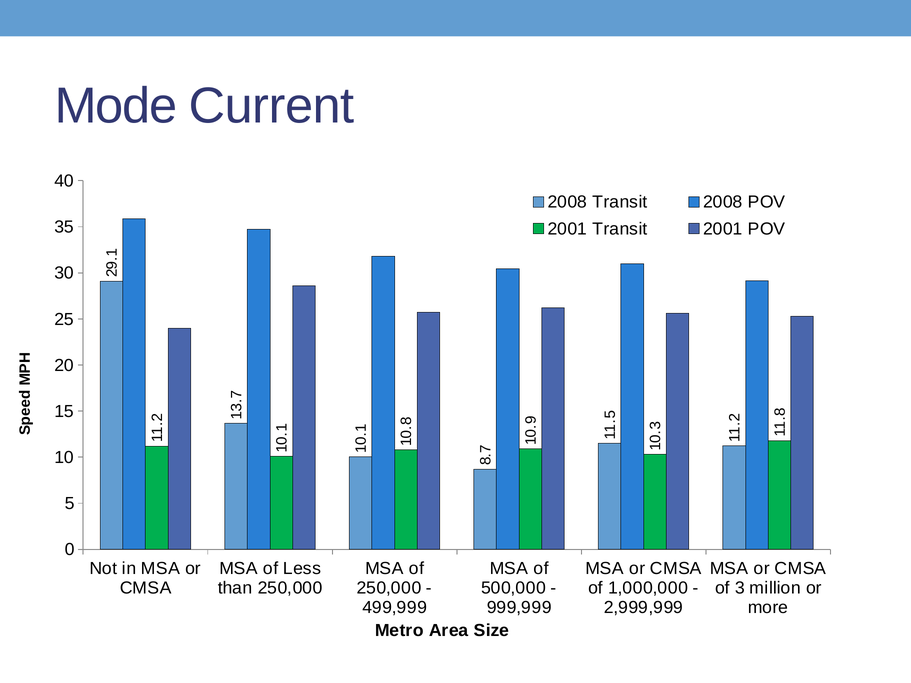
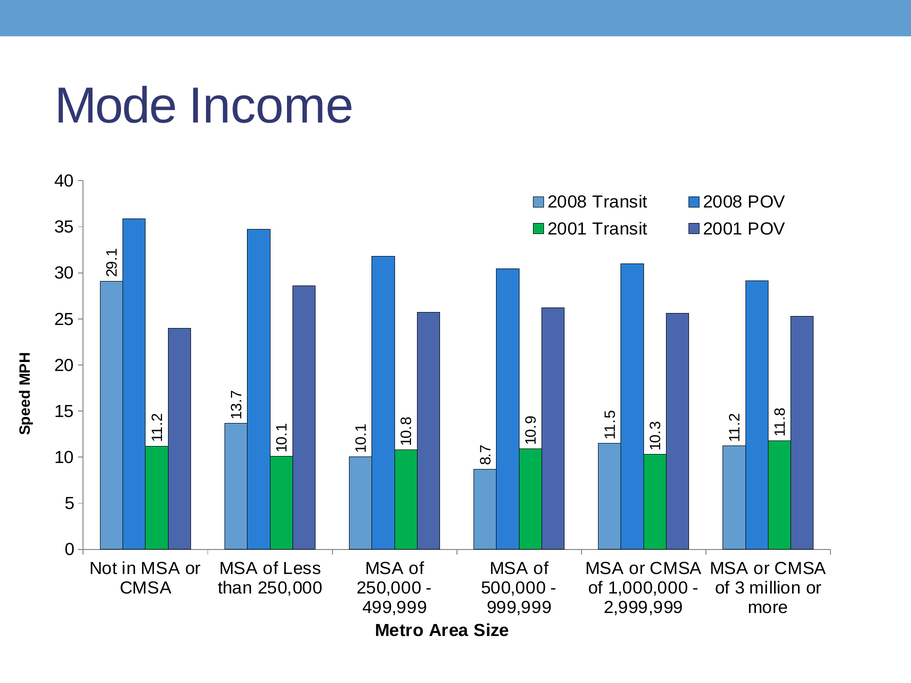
Current: Current -> Income
